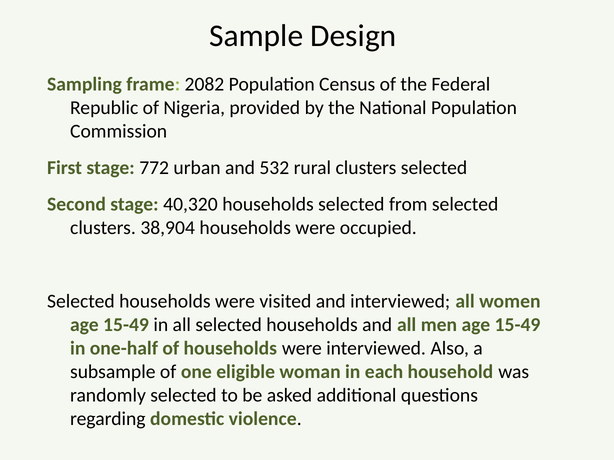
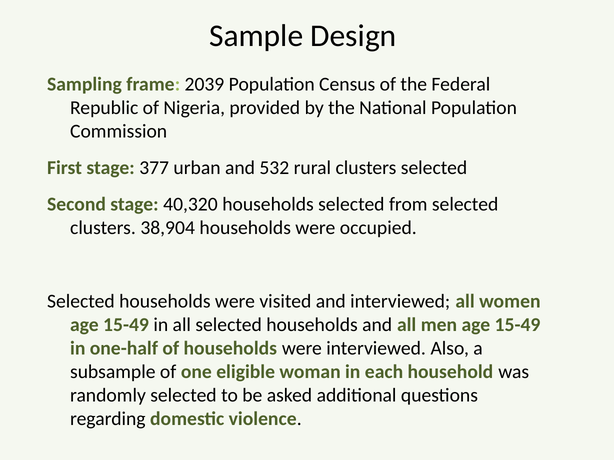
2082: 2082 -> 2039
772: 772 -> 377
